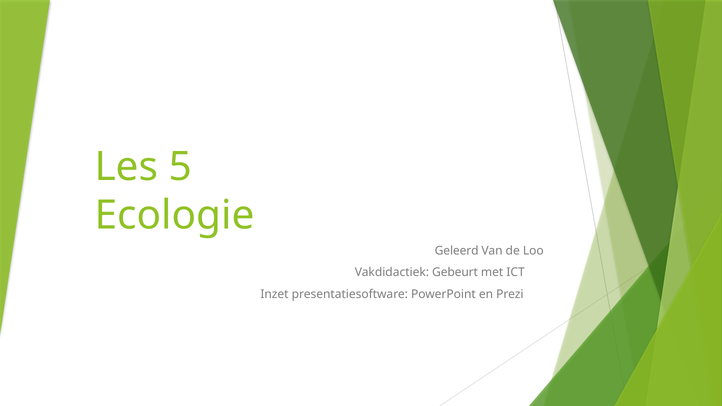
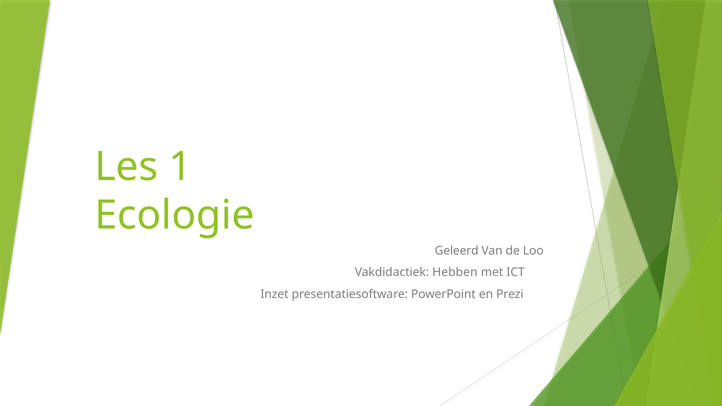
5: 5 -> 1
Gebeurt: Gebeurt -> Hebben
